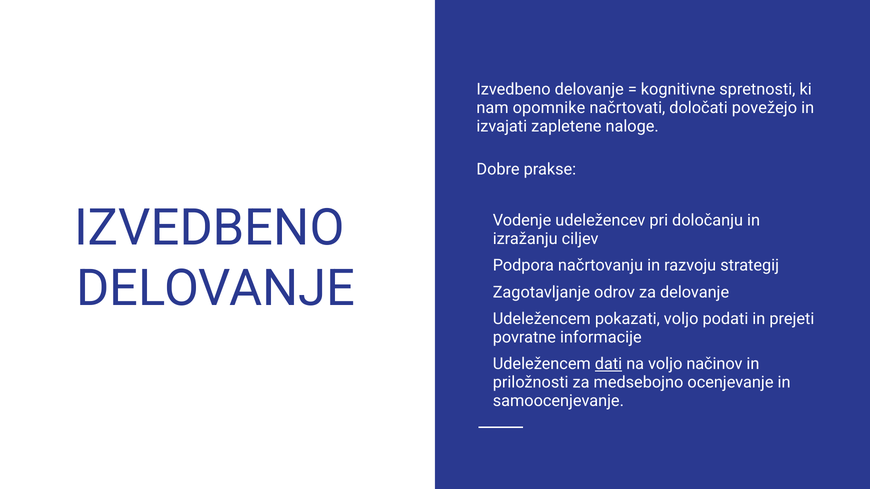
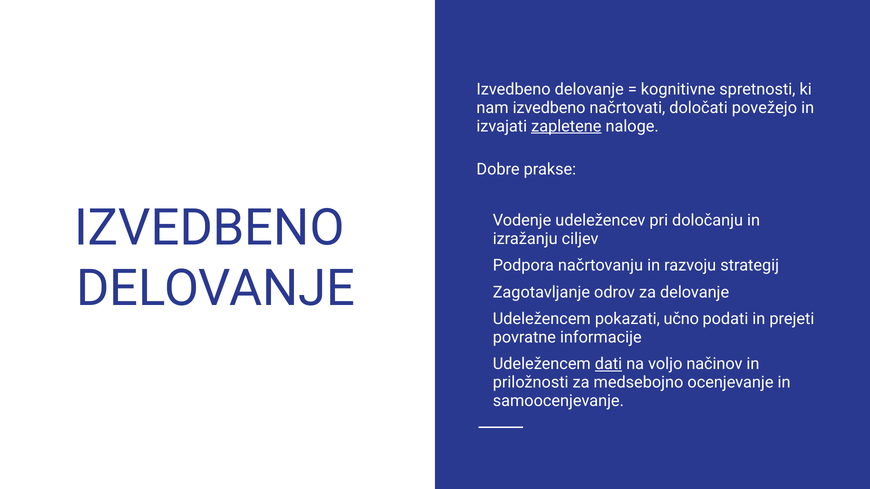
nam opomnike: opomnike -> izvedbeno
zapletene underline: none -> present
pokazati voljo: voljo -> učno
